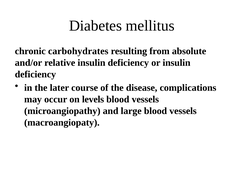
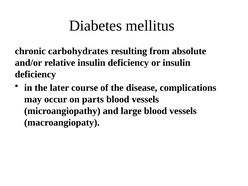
levels: levels -> parts
